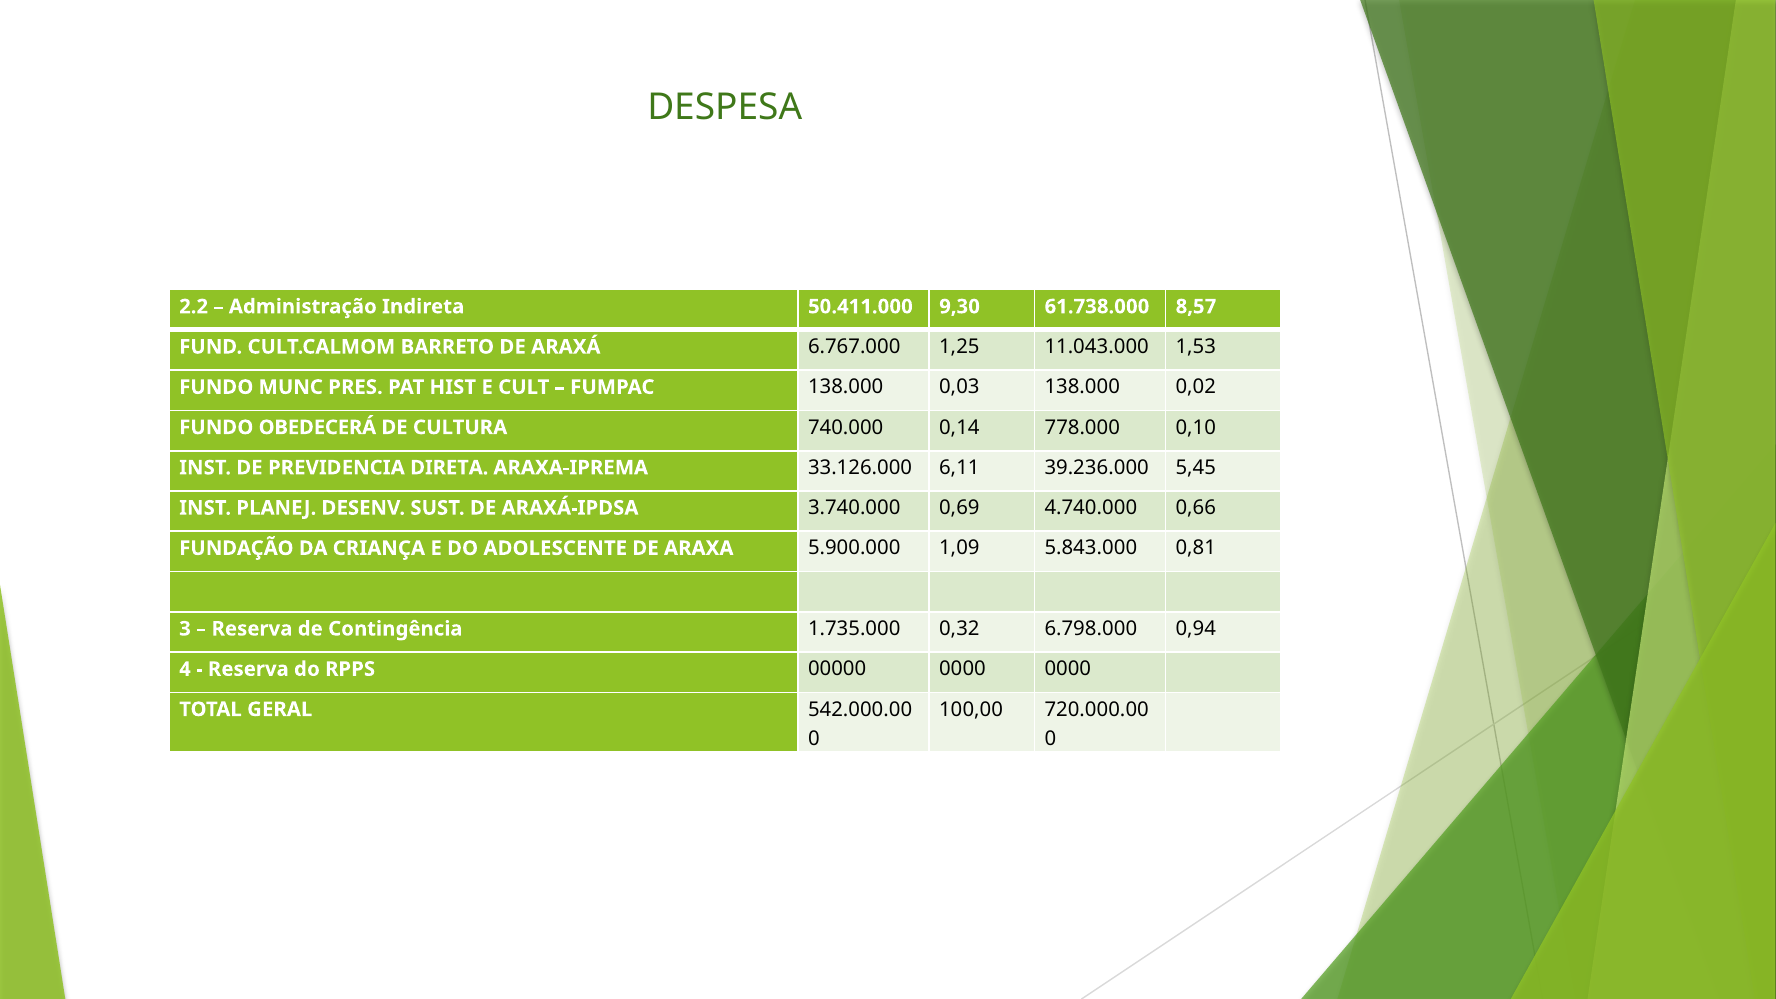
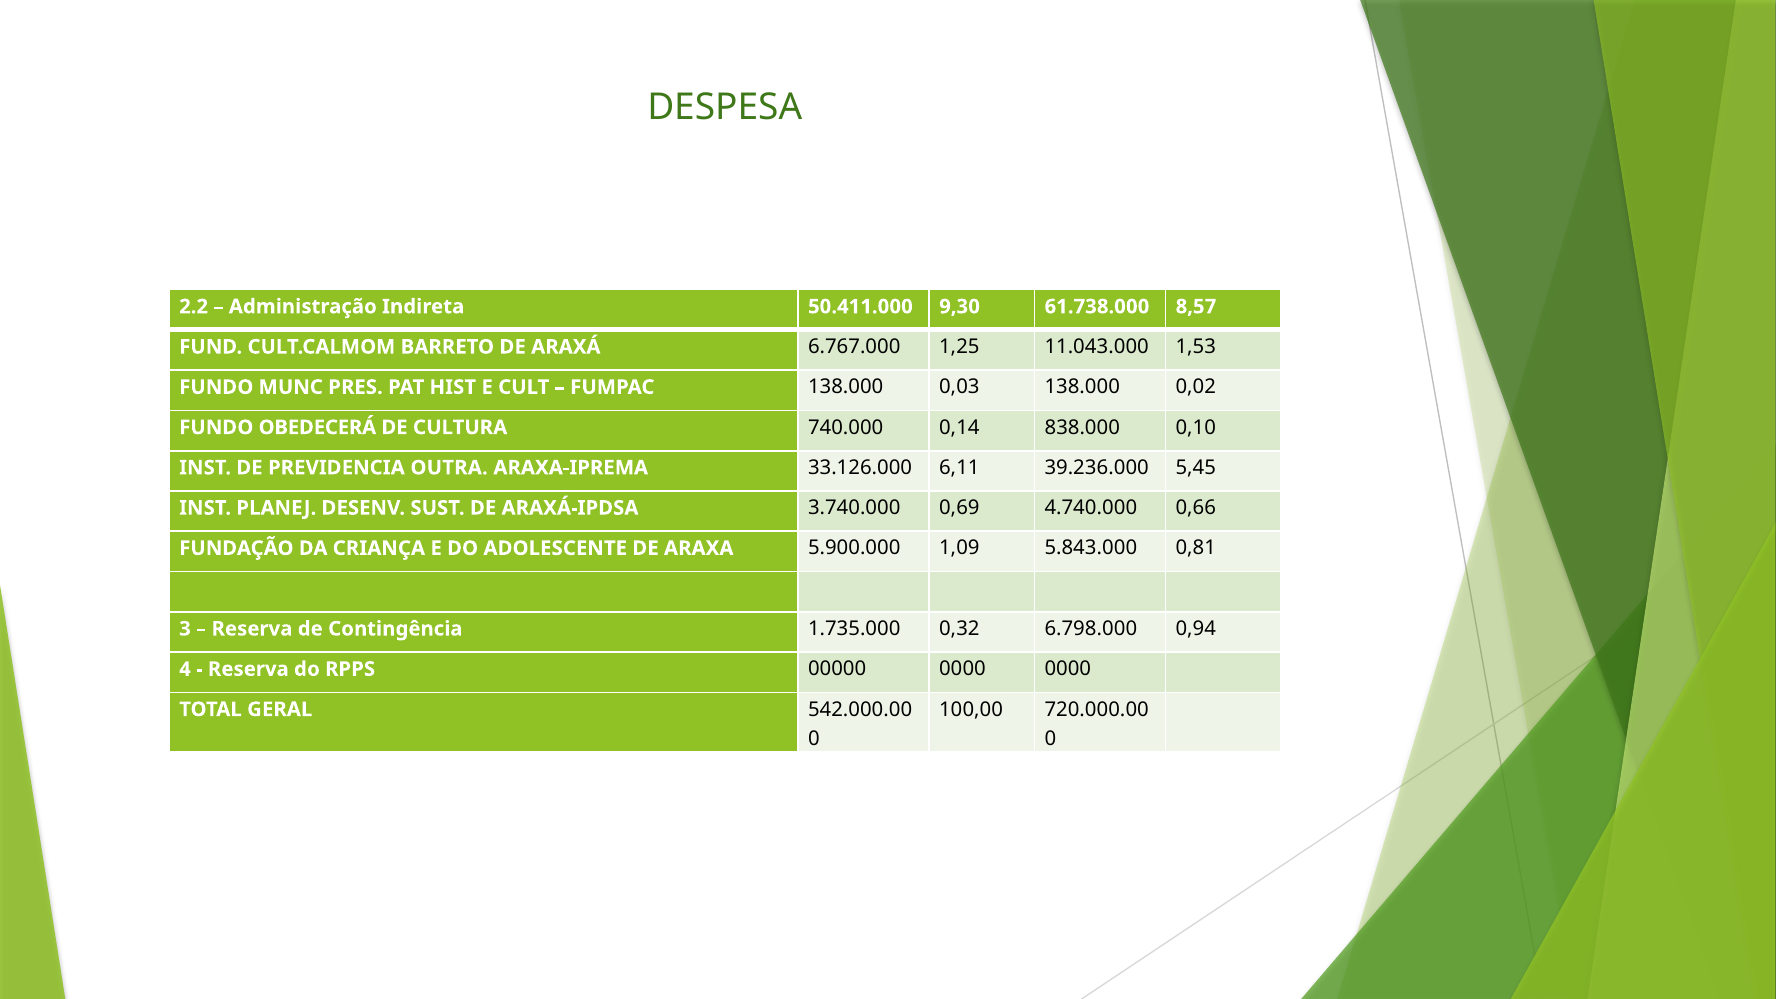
778.000: 778.000 -> 838.000
DIRETA: DIRETA -> OUTRA
